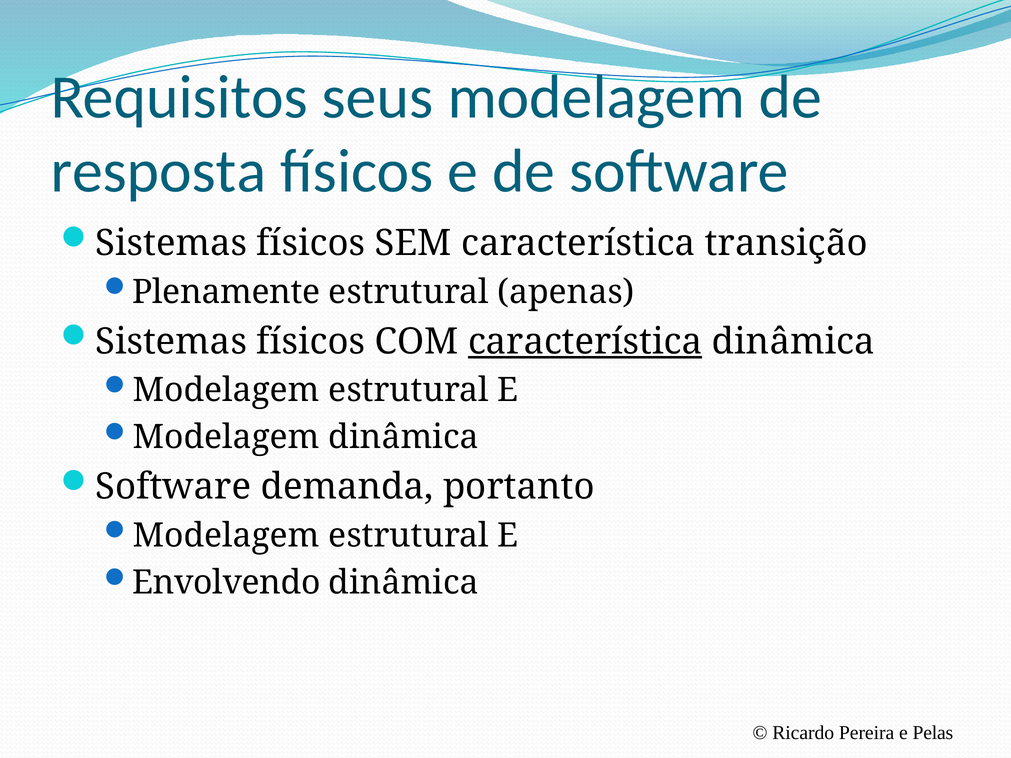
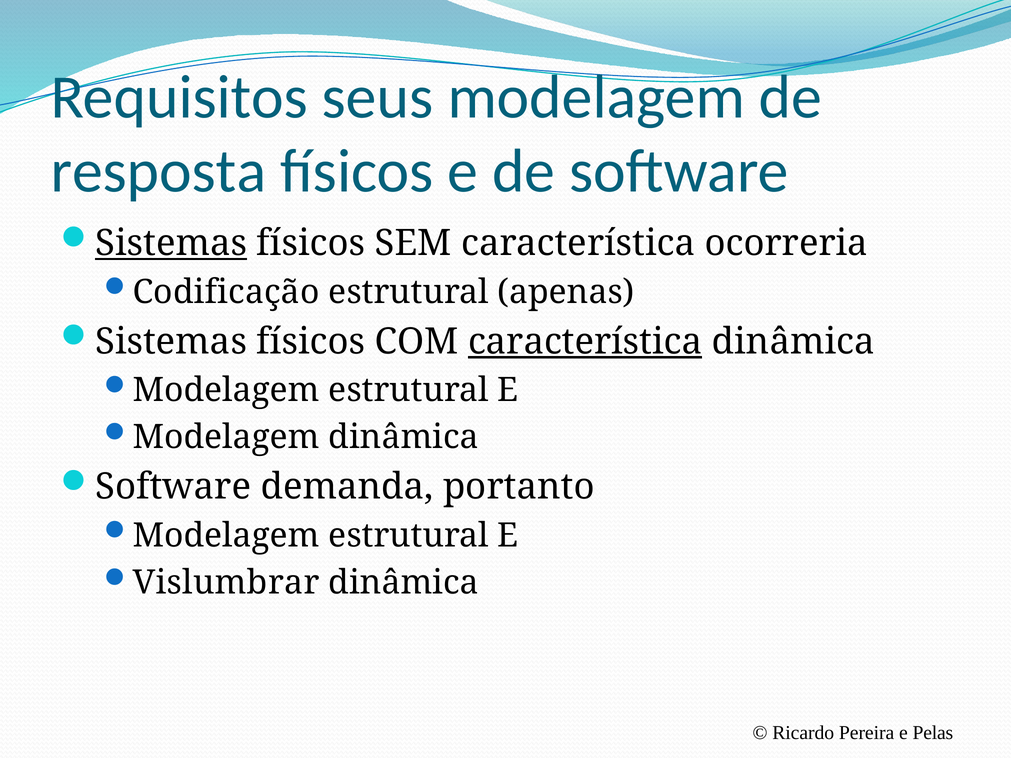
Sistemas at (171, 243) underline: none -> present
transição: transição -> ocorreria
Plenamente: Plenamente -> Codificação
Envolvendo: Envolvendo -> Vislumbrar
